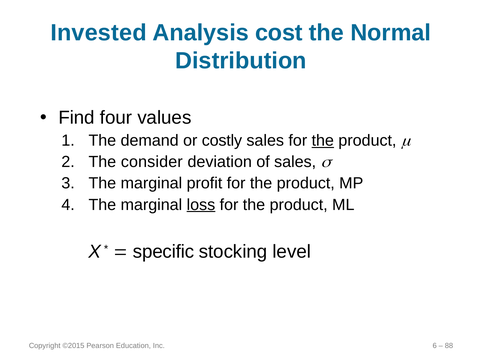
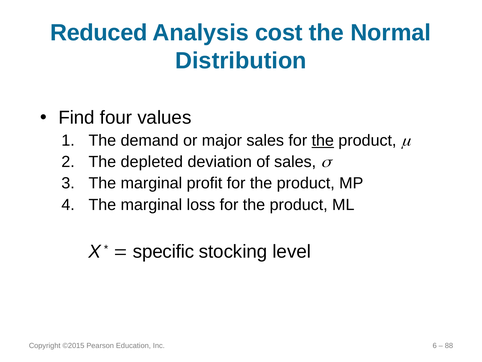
Invested: Invested -> Reduced
costly: costly -> major
consider: consider -> depleted
loss underline: present -> none
